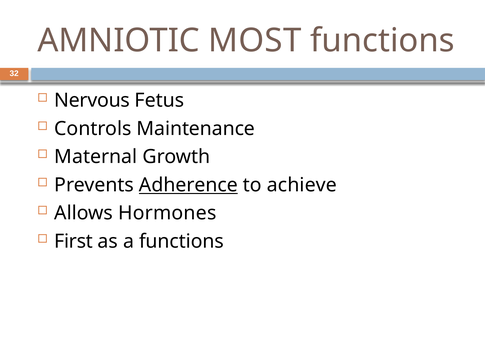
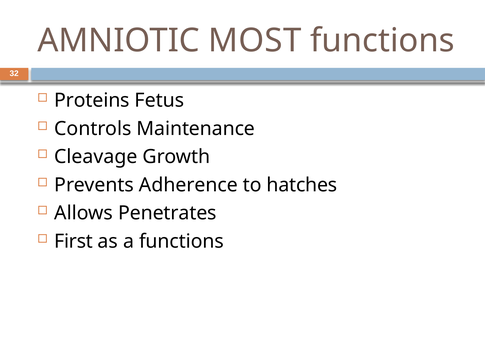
Nervous: Nervous -> Proteins
Maternal: Maternal -> Cleavage
Adherence underline: present -> none
achieve: achieve -> hatches
Hormones: Hormones -> Penetrates
